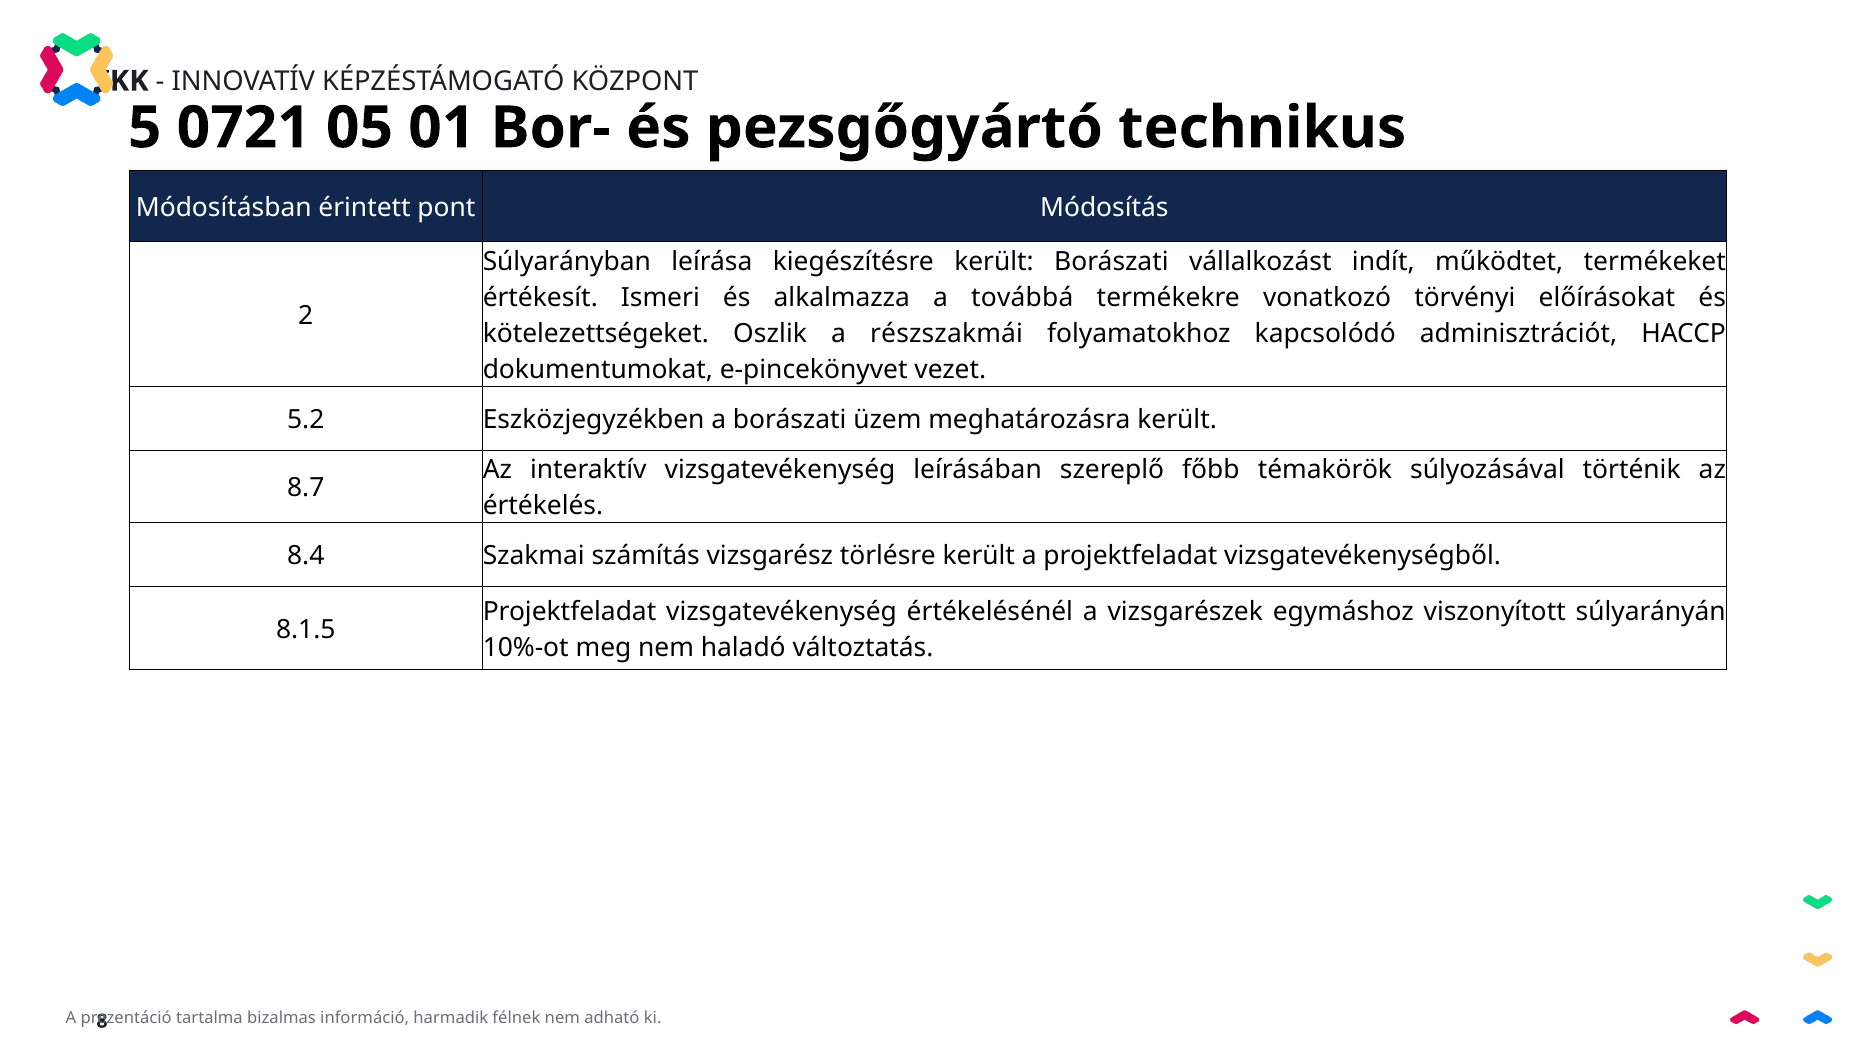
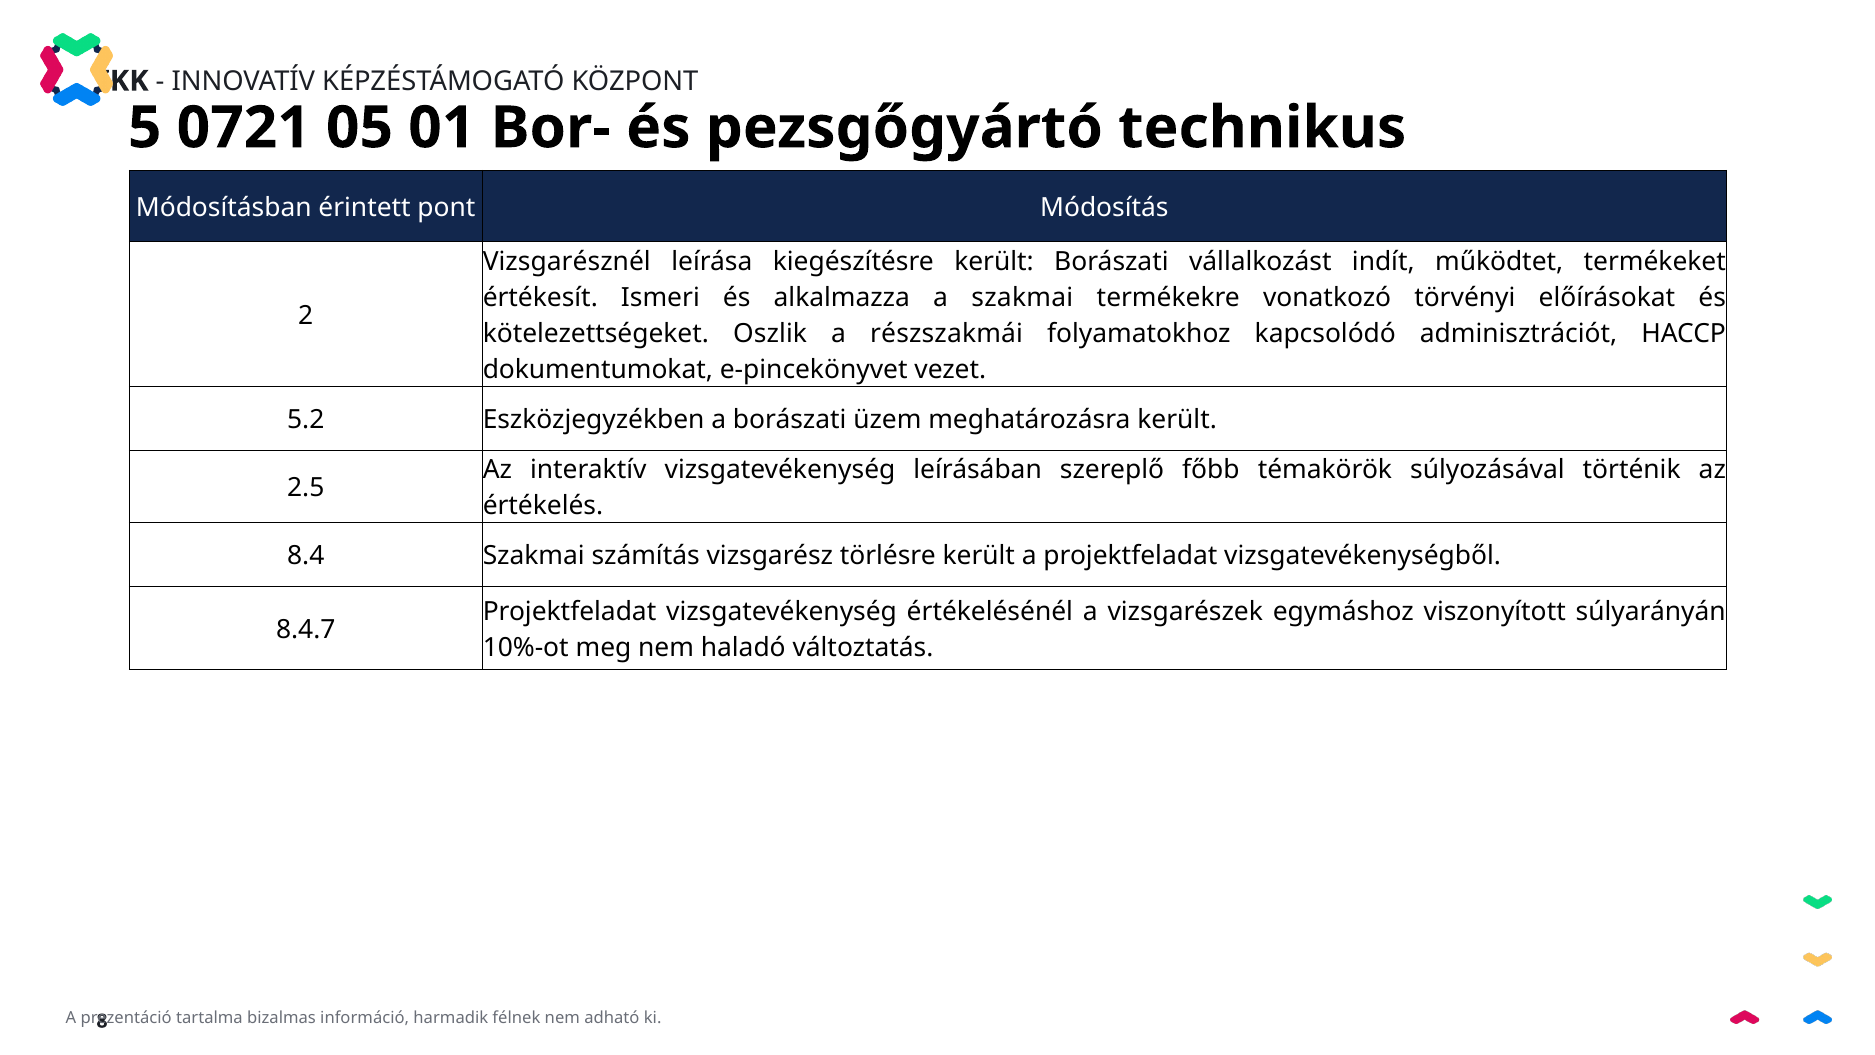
Súlyarányban: Súlyarányban -> Vizsgarésznél
a továbbá: továbbá -> szakmai
8.7: 8.7 -> 2.5
8.1.5: 8.1.5 -> 8.4.7
